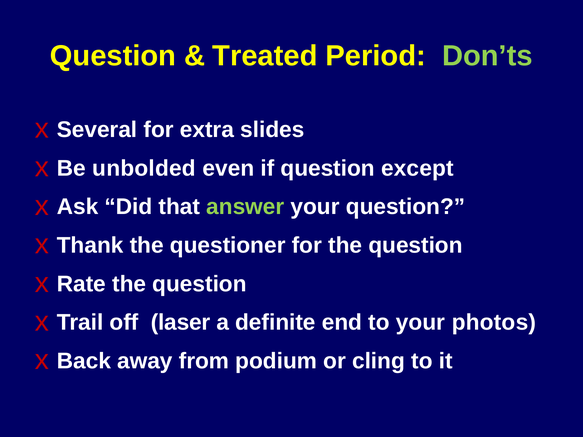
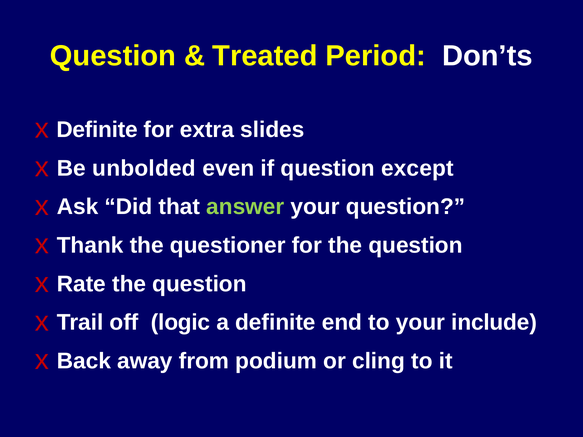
Don’ts colour: light green -> white
Several at (97, 130): Several -> Definite
laser: laser -> logic
photos: photos -> include
